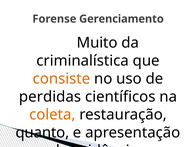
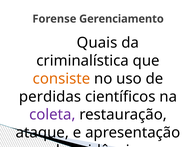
Muito: Muito -> Quais
coleta colour: orange -> purple
quanto: quanto -> ataque
